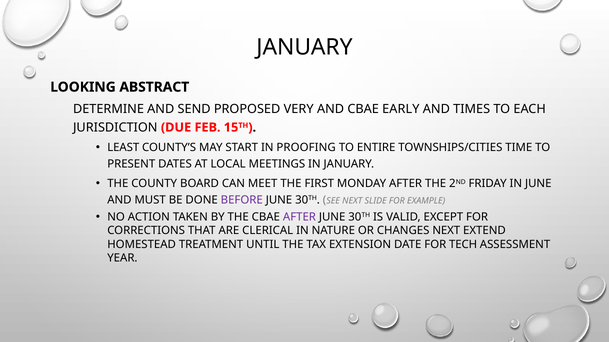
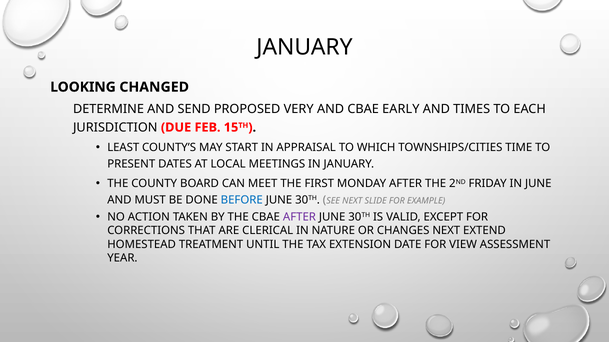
ABSTRACT: ABSTRACT -> CHANGED
PROOFING: PROOFING -> APPRAISAL
ENTIRE: ENTIRE -> WHICH
BEFORE colour: purple -> blue
TECH: TECH -> VIEW
